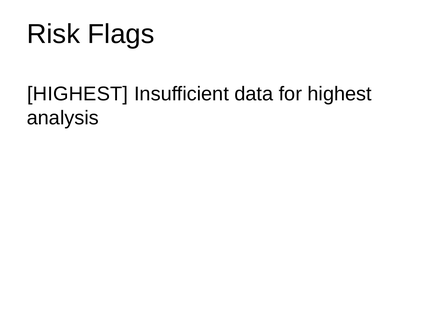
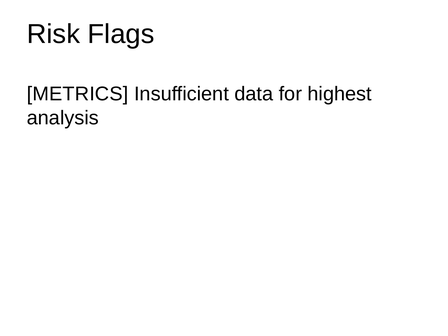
HIGHEST at (78, 94): HIGHEST -> METRICS
